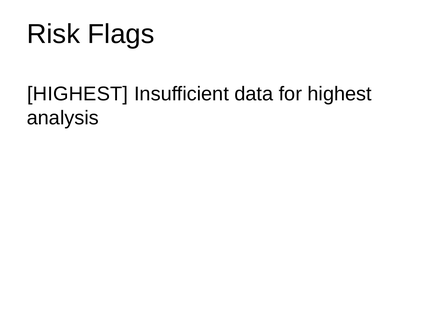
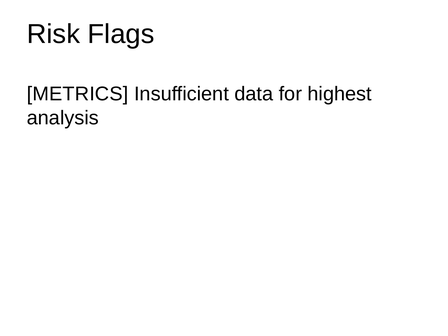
HIGHEST at (78, 94): HIGHEST -> METRICS
